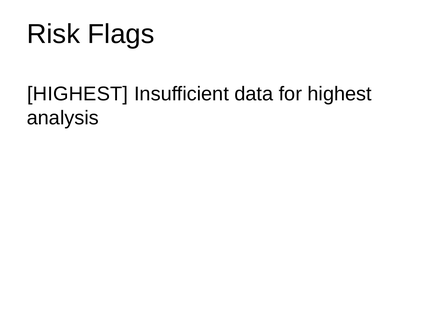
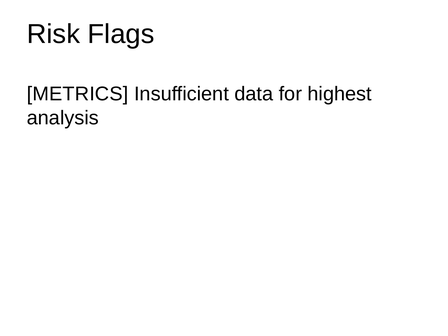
HIGHEST at (78, 94): HIGHEST -> METRICS
